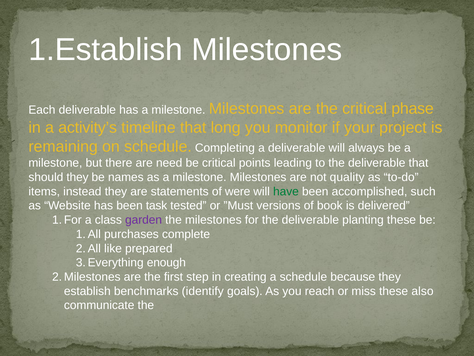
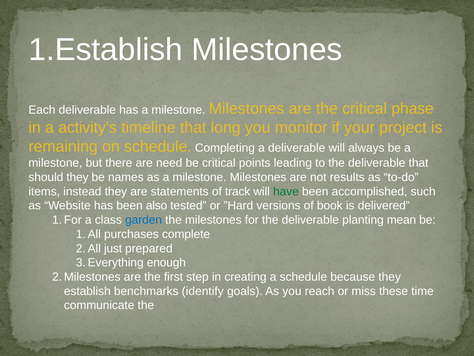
quality: quality -> results
were: were -> track
task: task -> also
”Must: ”Must -> ”Hard
garden colour: purple -> blue
planting these: these -> mean
like: like -> just
also: also -> time
